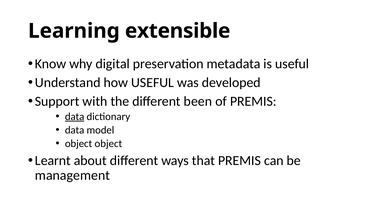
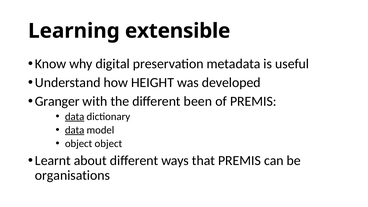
how USEFUL: USEFUL -> HEIGHT
Support: Support -> Granger
data at (75, 130) underline: none -> present
management: management -> organisations
